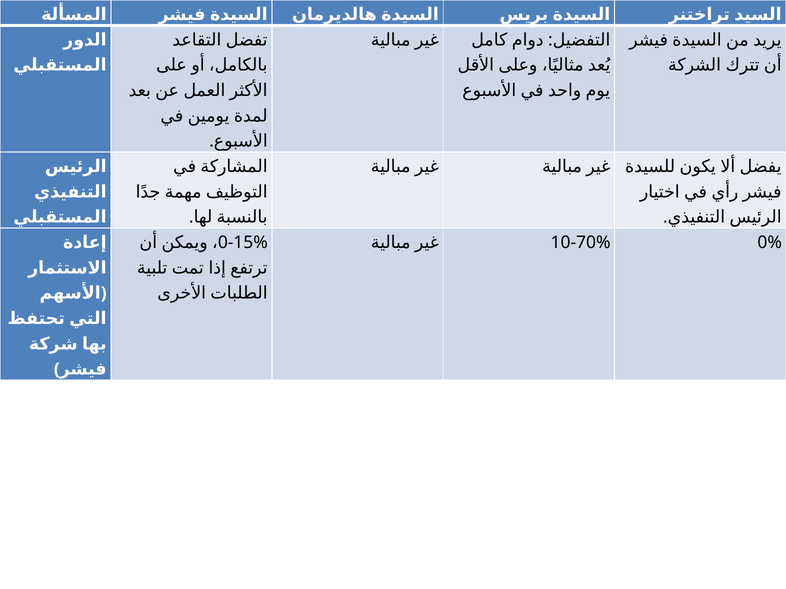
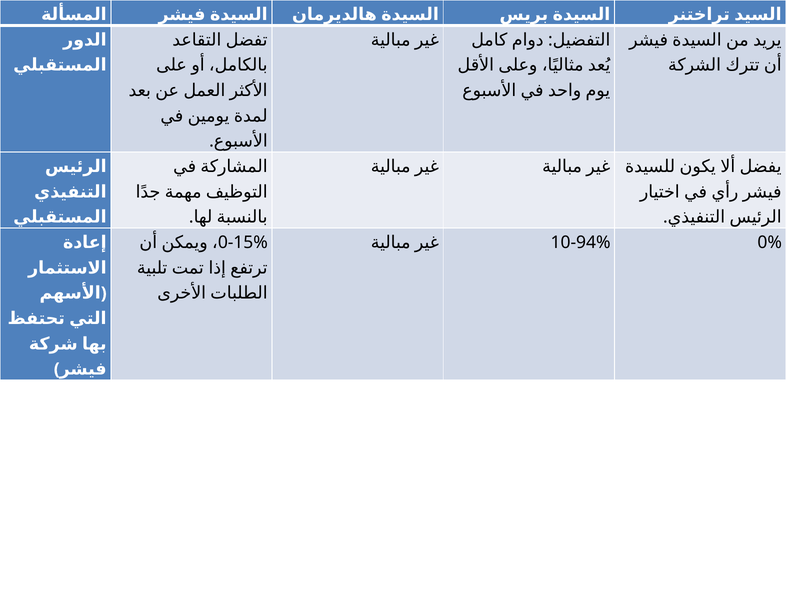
10-70%: 10-70% -> 10-94%
